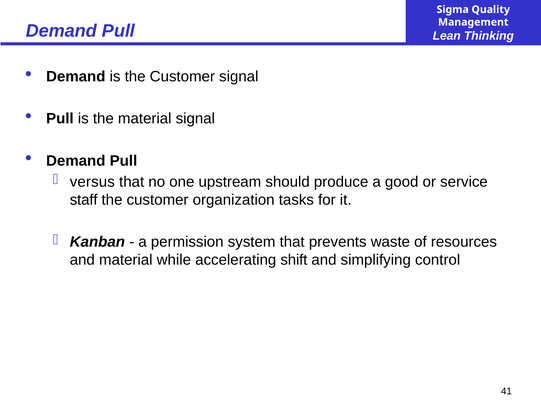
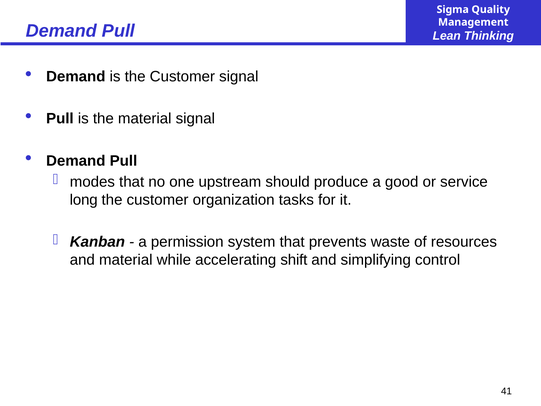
versus: versus -> modes
staff: staff -> long
